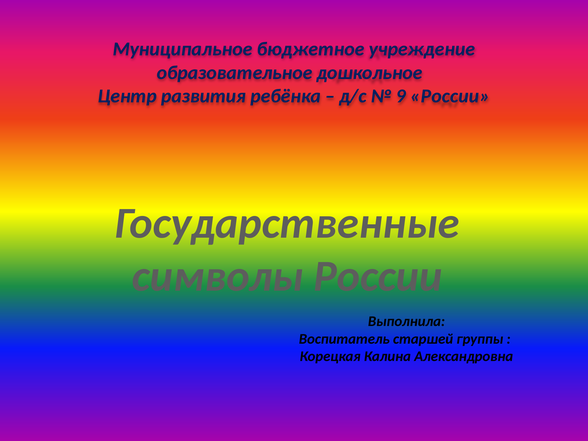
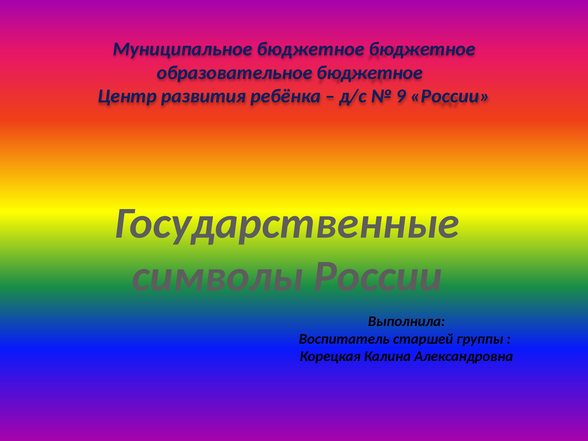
бюджетное учреждение: учреждение -> бюджетное
образовательное дошкольное: дошкольное -> бюджетное
